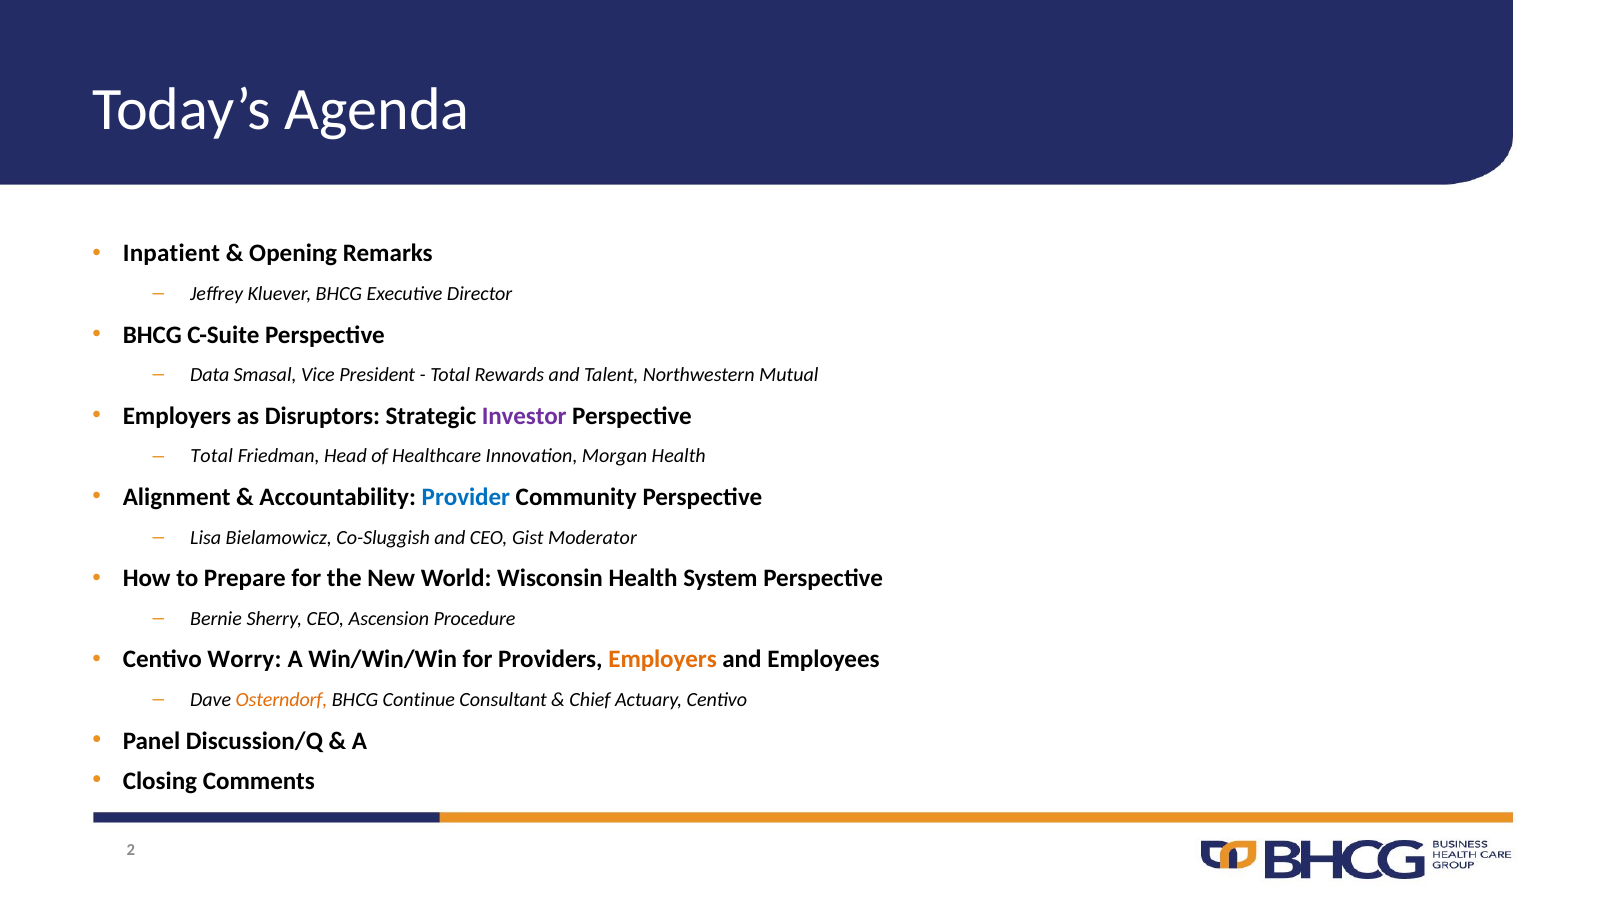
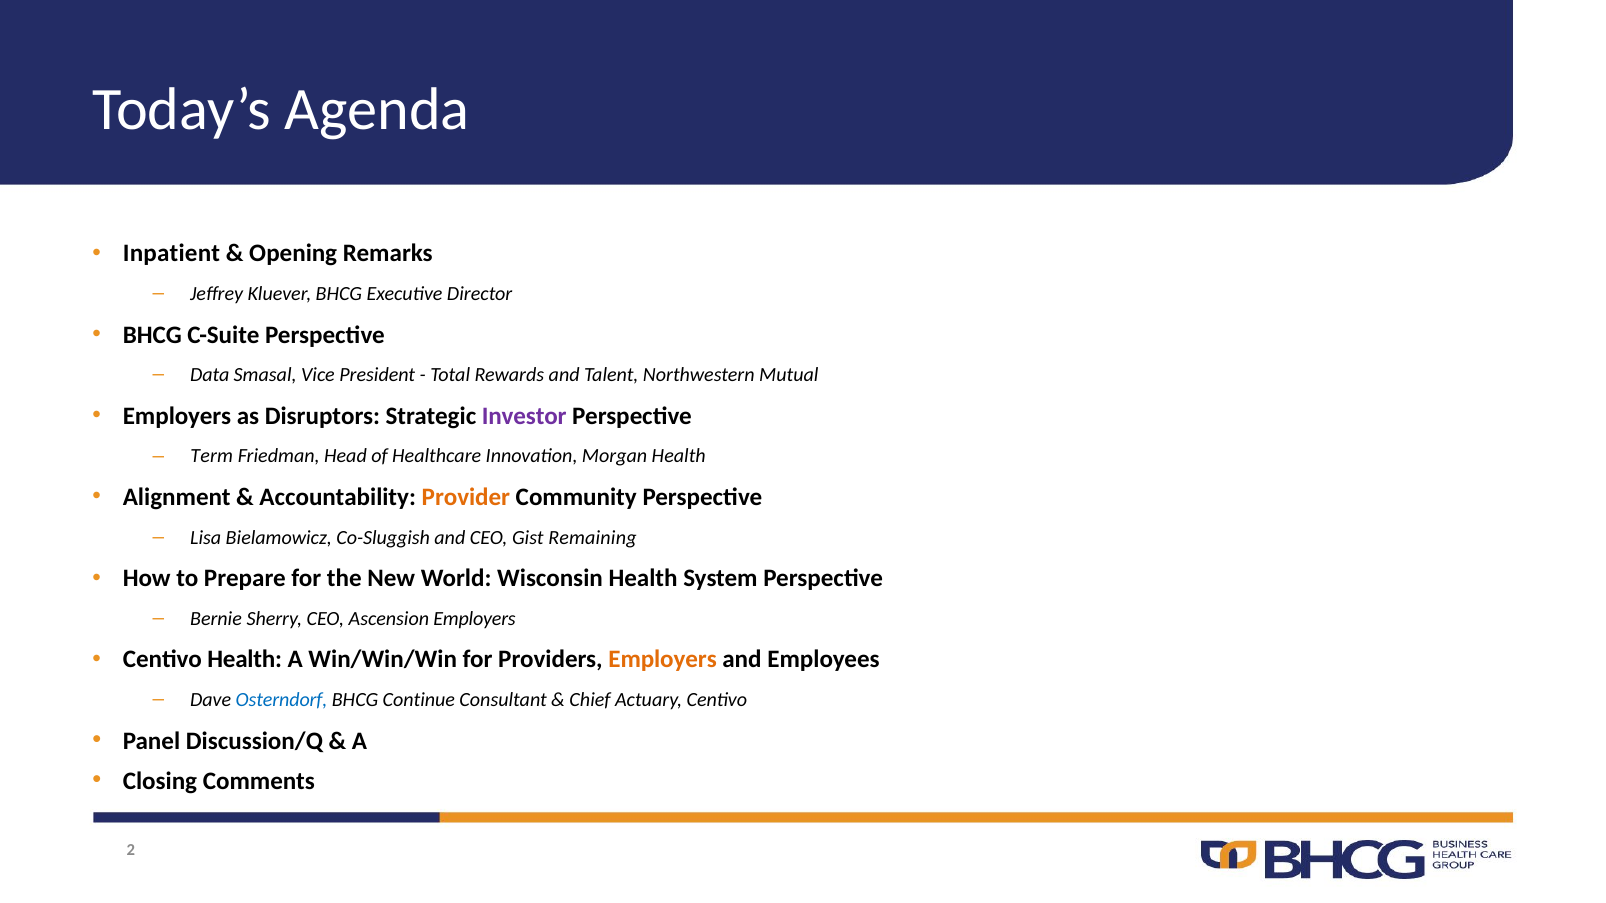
Total at (212, 456): Total -> Term
Provider colour: blue -> orange
Moderator: Moderator -> Remaining
Ascension Procedure: Procedure -> Employers
Centivo Worry: Worry -> Health
Osterndorf colour: orange -> blue
